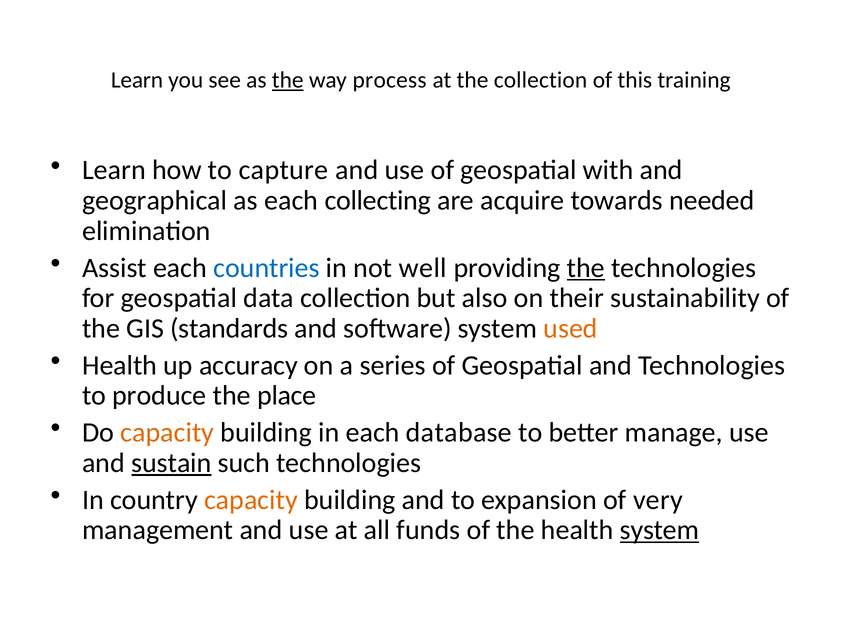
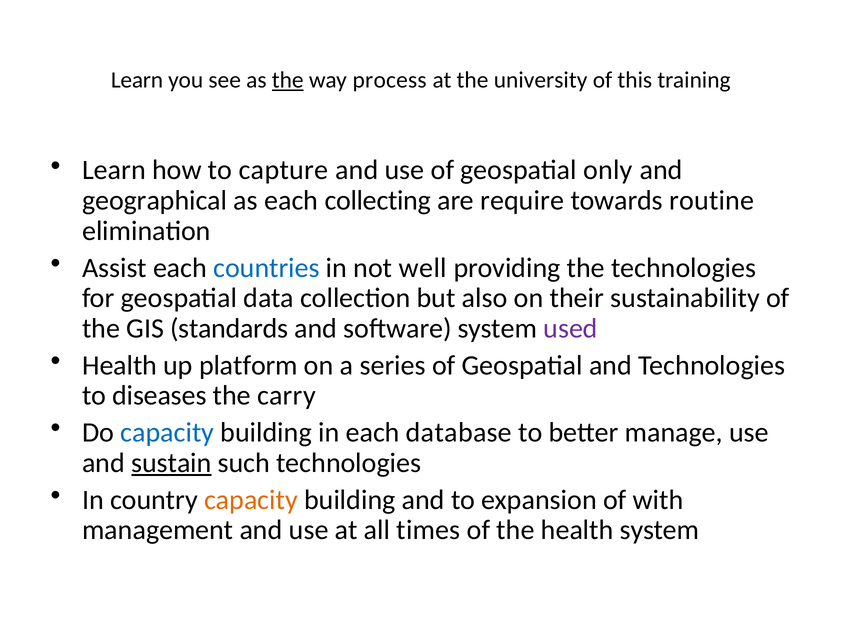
the collection: collection -> university
with: with -> only
acquire: acquire -> require
needed: needed -> routine
the at (586, 268) underline: present -> none
used colour: orange -> purple
accuracy: accuracy -> platform
produce: produce -> diseases
place: place -> carry
capacity at (167, 433) colour: orange -> blue
very: very -> with
funds: funds -> times
system at (660, 531) underline: present -> none
